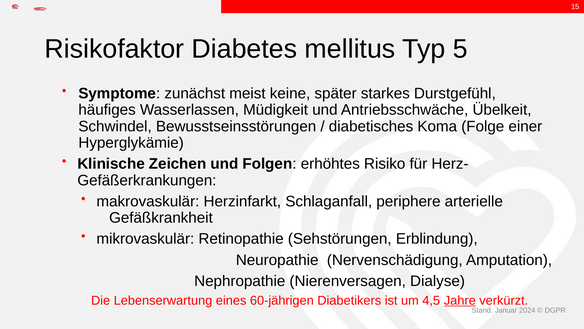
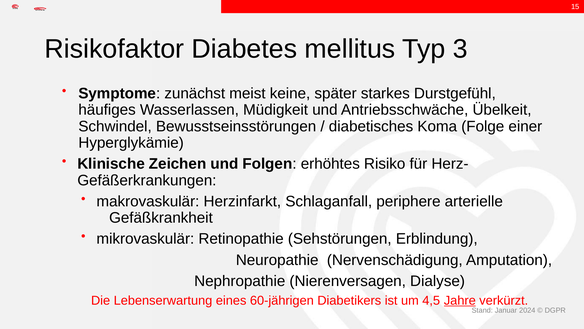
5: 5 -> 3
